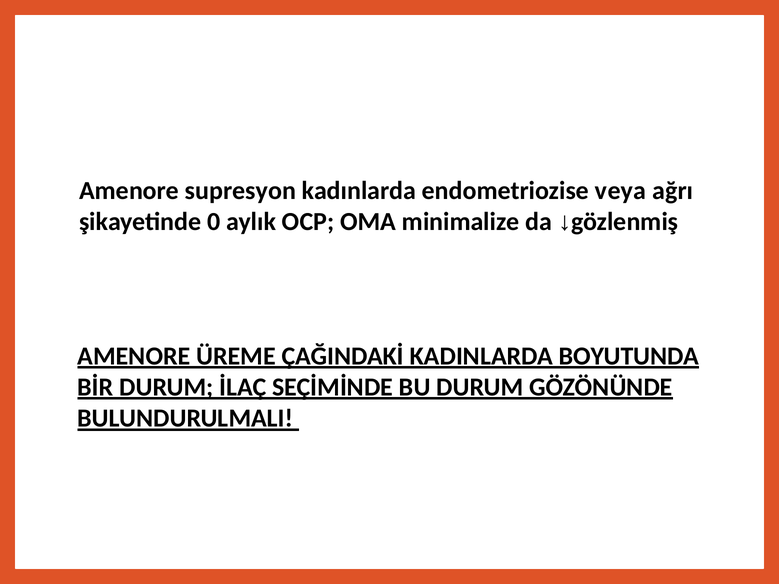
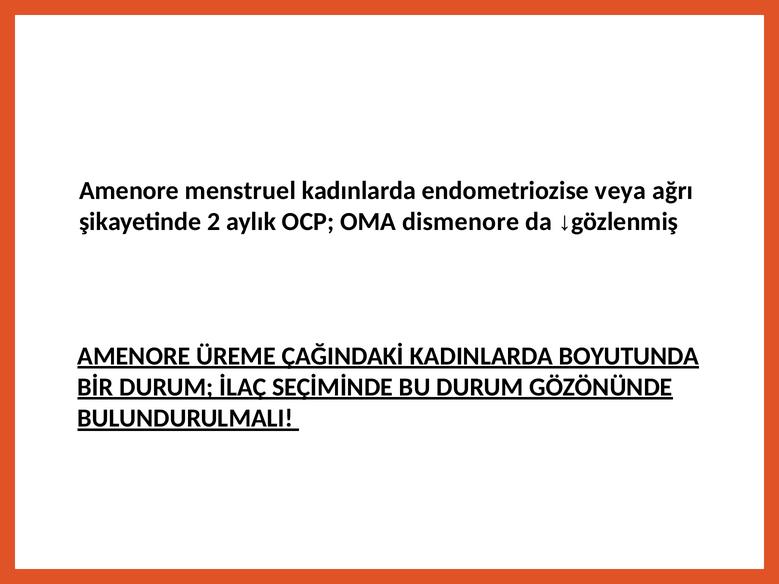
supresyon: supresyon -> menstruel
0: 0 -> 2
minimalize: minimalize -> dismenore
